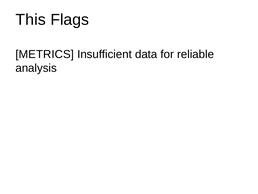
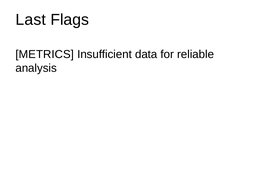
This: This -> Last
